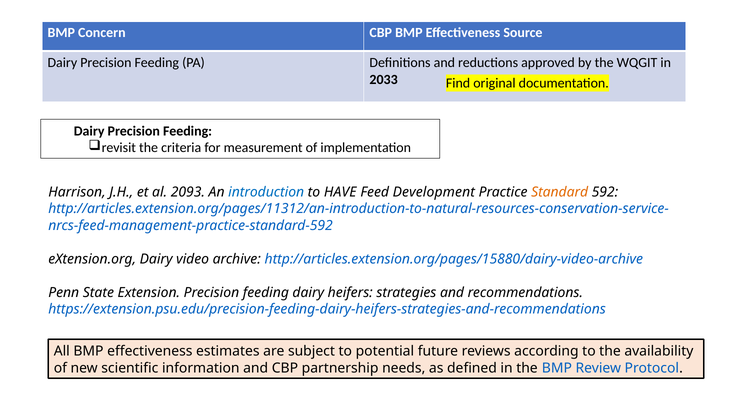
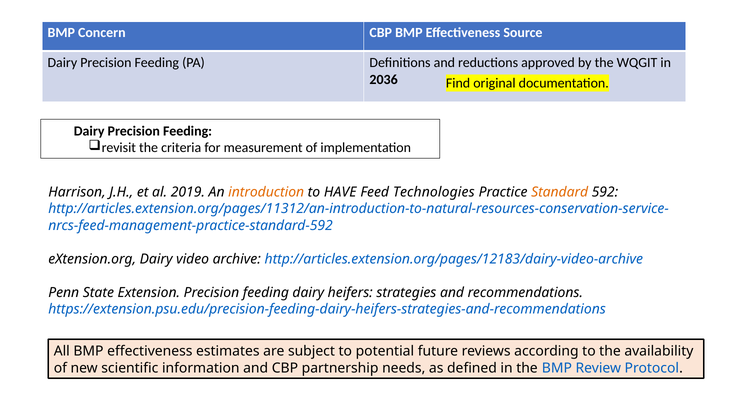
2033: 2033 -> 2036
2093: 2093 -> 2019
introduction colour: blue -> orange
Development: Development -> Technologies
http://articles.extension.org/pages/15880/dairy-video-archive: http://articles.extension.org/pages/15880/dairy-video-archive -> http://articles.extension.org/pages/12183/dairy-video-archive
